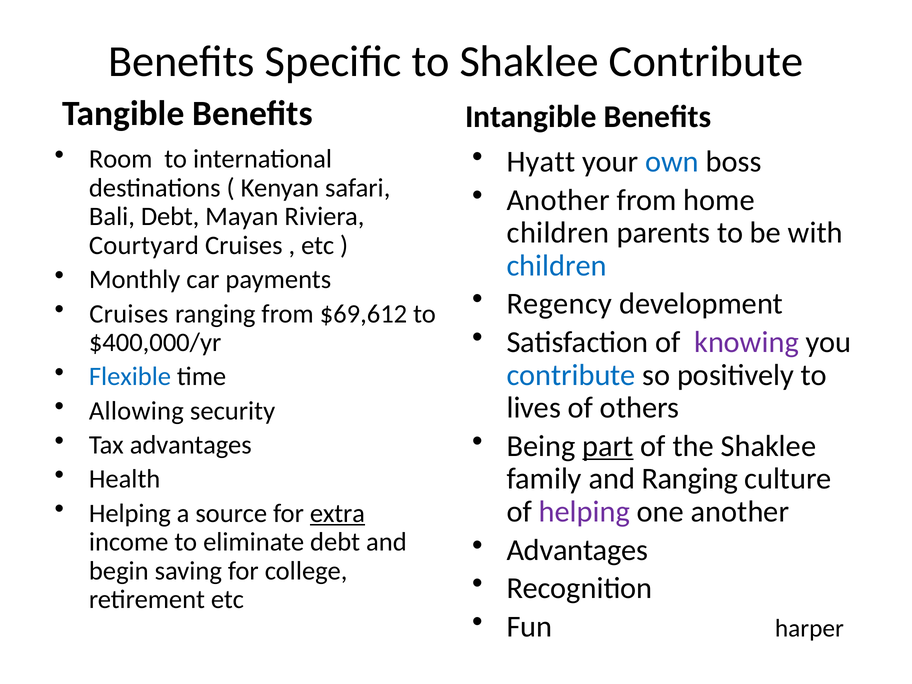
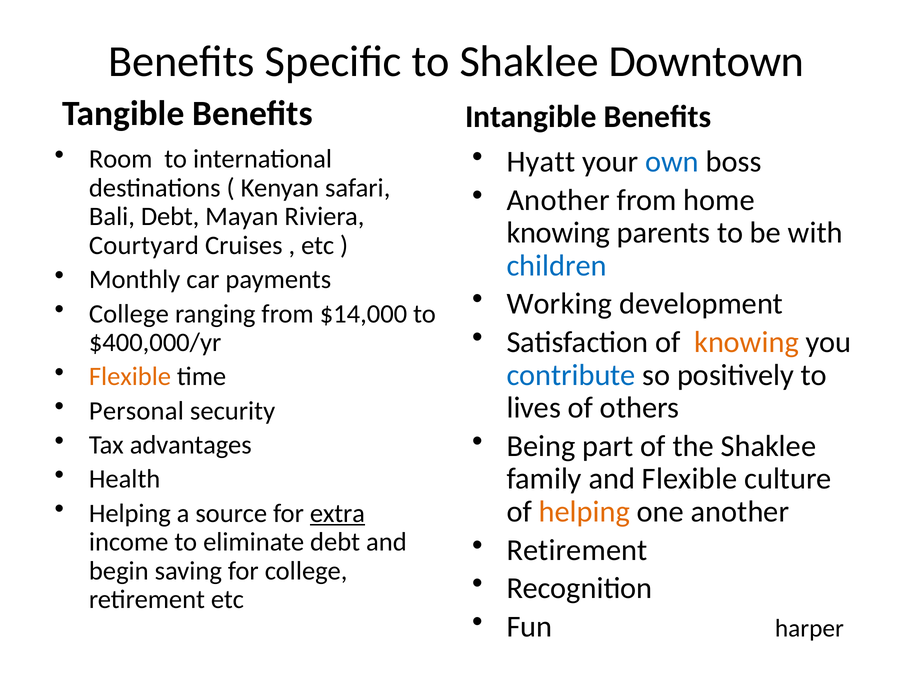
Shaklee Contribute: Contribute -> Downtown
children at (558, 233): children -> knowing
Regency: Regency -> Working
Cruises at (129, 314): Cruises -> College
$69,612: $69,612 -> $14,000
knowing at (747, 342) colour: purple -> orange
Flexible at (130, 377) colour: blue -> orange
Allowing: Allowing -> Personal
part underline: present -> none
and Ranging: Ranging -> Flexible
helping at (584, 512) colour: purple -> orange
Advantages at (577, 550): Advantages -> Retirement
